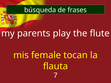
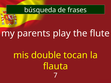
female: female -> double
